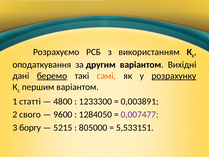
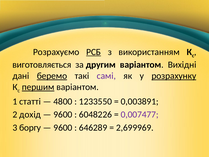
РСБ underline: none -> present
оподаткування: оподаткування -> виготовляється
самі colour: orange -> purple
першим underline: none -> present
1233300: 1233300 -> 1233550
свого: свого -> дохід
1284050: 1284050 -> 6048226
5215 at (63, 127): 5215 -> 9600
805000: 805000 -> 646289
5,533151: 5,533151 -> 2,699969
